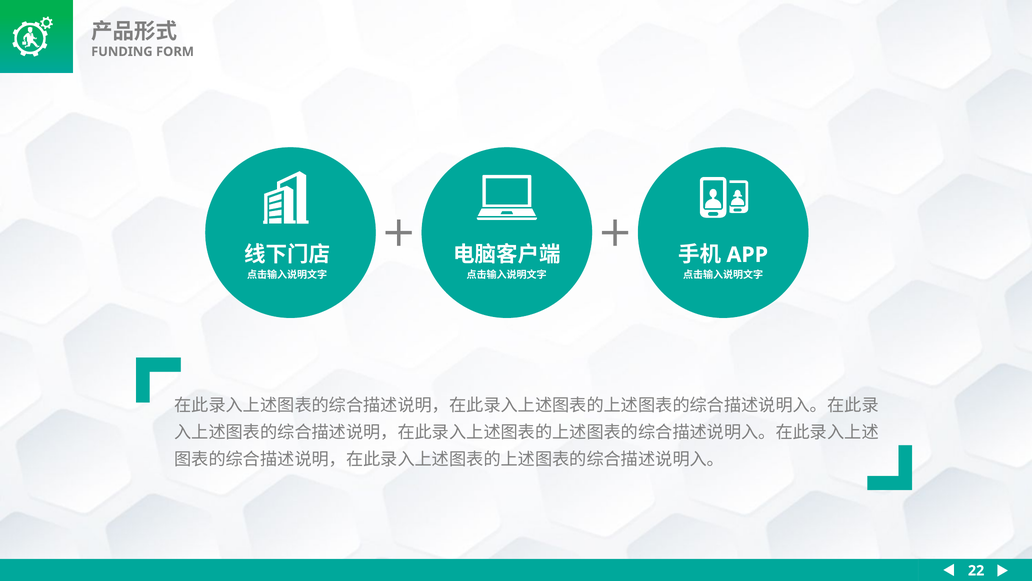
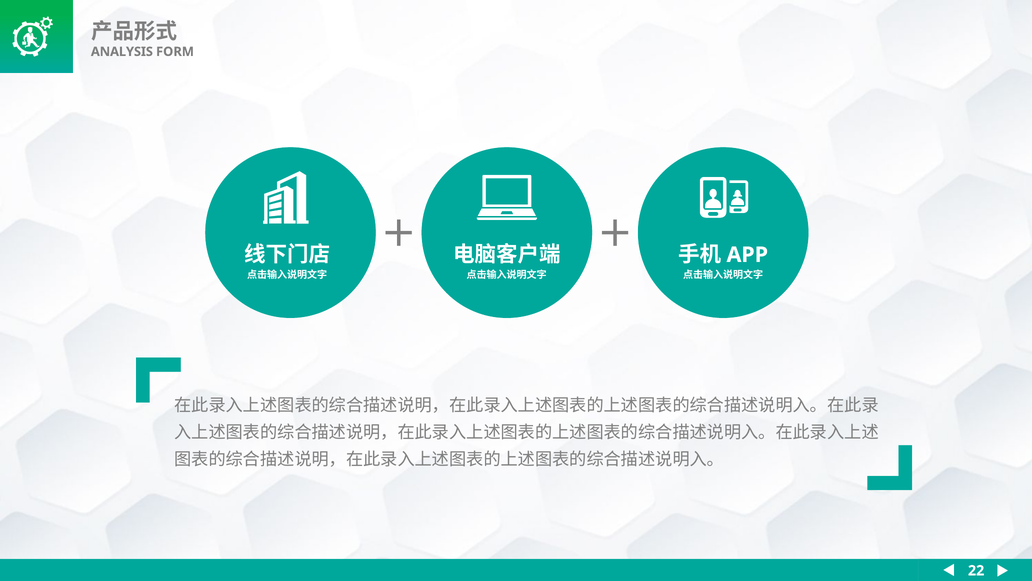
FUNDING: FUNDING -> ANALYSIS
